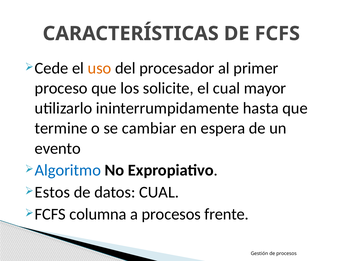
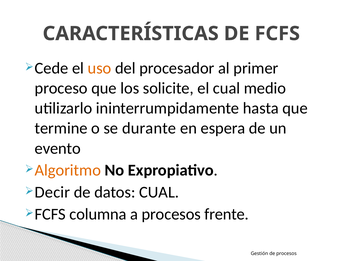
mayor: mayor -> medio
cambiar: cambiar -> durante
Algoritmo colour: blue -> orange
Estos: Estos -> Decir
